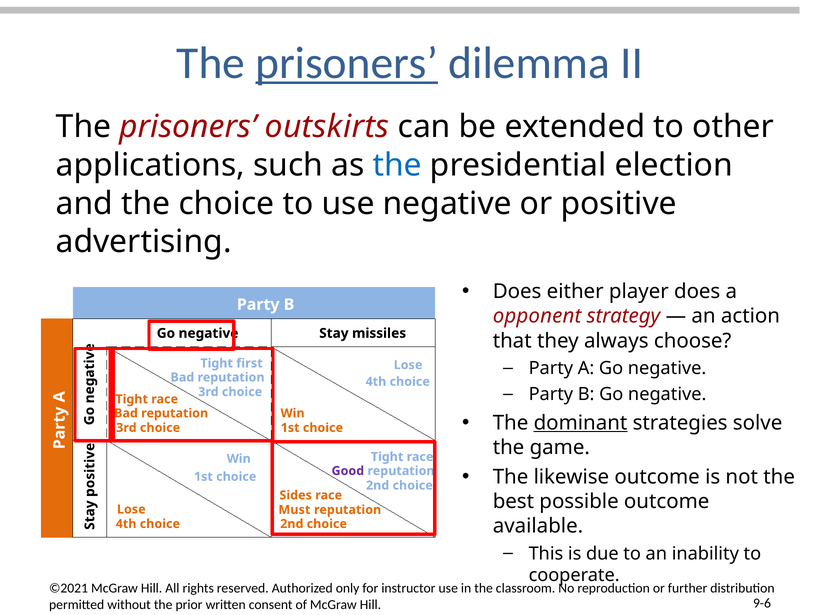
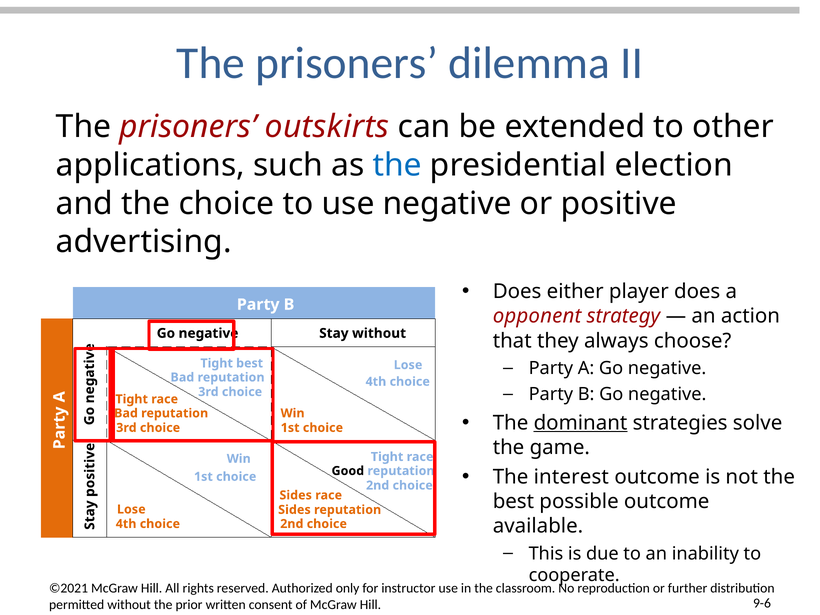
prisoners at (347, 63) underline: present -> none
Stay missiles: missiles -> without
Tight first: first -> best
likewise: likewise -> interest
Good colour: purple -> black
Must at (294, 510): Must -> Sides
